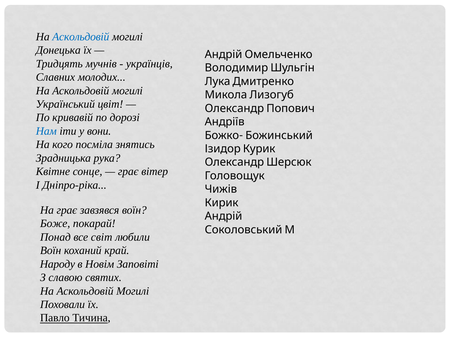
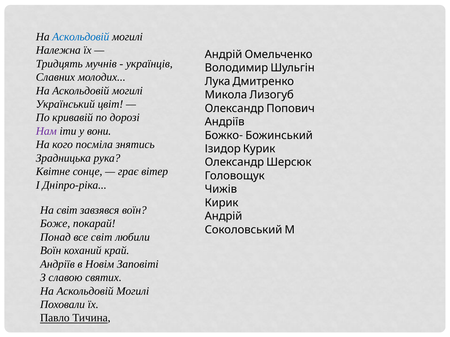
Донецька: Донецька -> Належна
Нам colour: blue -> purple
На грає: грає -> світ
Народу at (57, 264): Народу -> Андріїв
